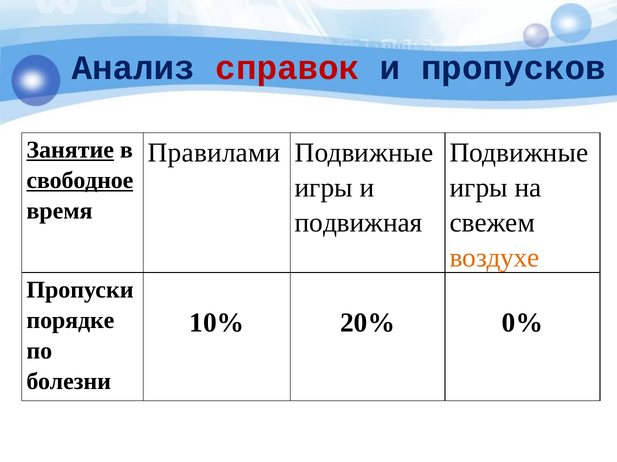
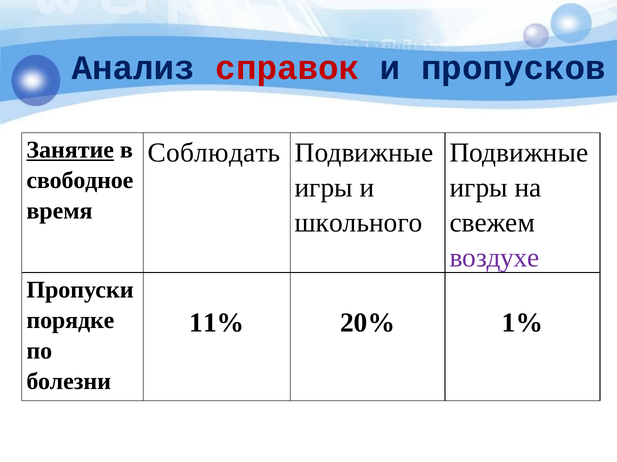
Правилами: Правилами -> Соблюдать
свободное underline: present -> none
подвижная: подвижная -> школьного
воздухе colour: orange -> purple
10%: 10% -> 11%
0%: 0% -> 1%
